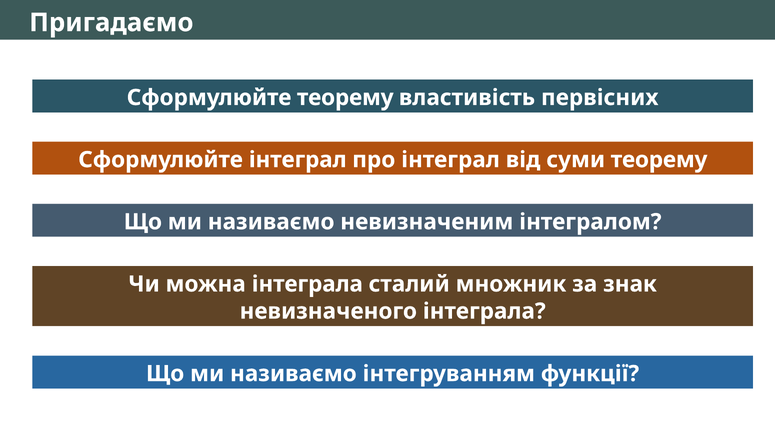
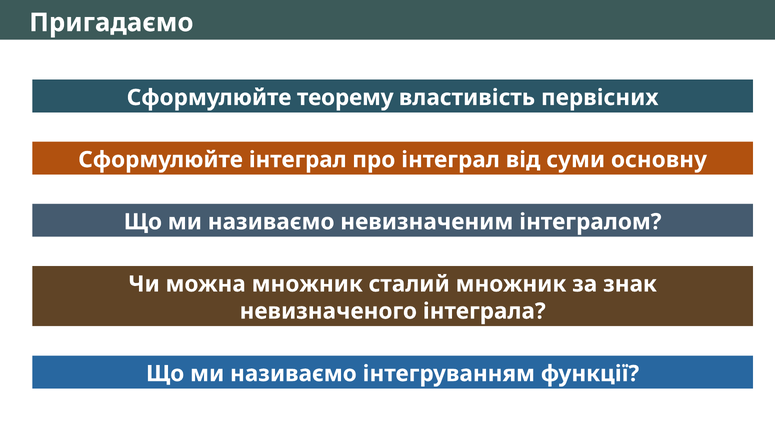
суми теорему: теорему -> основну
можна інтеграла: інтеграла -> множник
